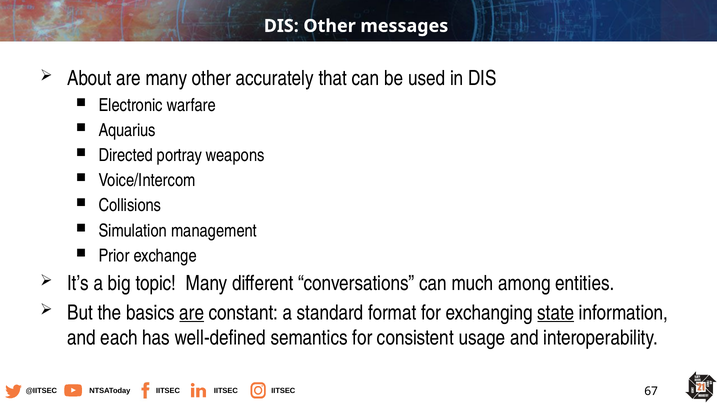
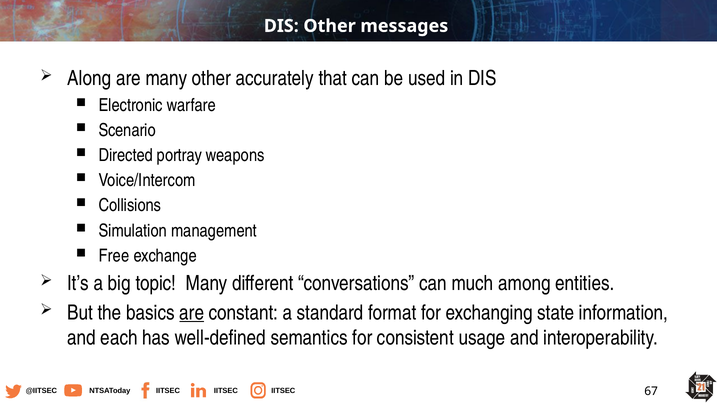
About: About -> Along
Aquarius: Aquarius -> Scenario
Prior: Prior -> Free
state underline: present -> none
